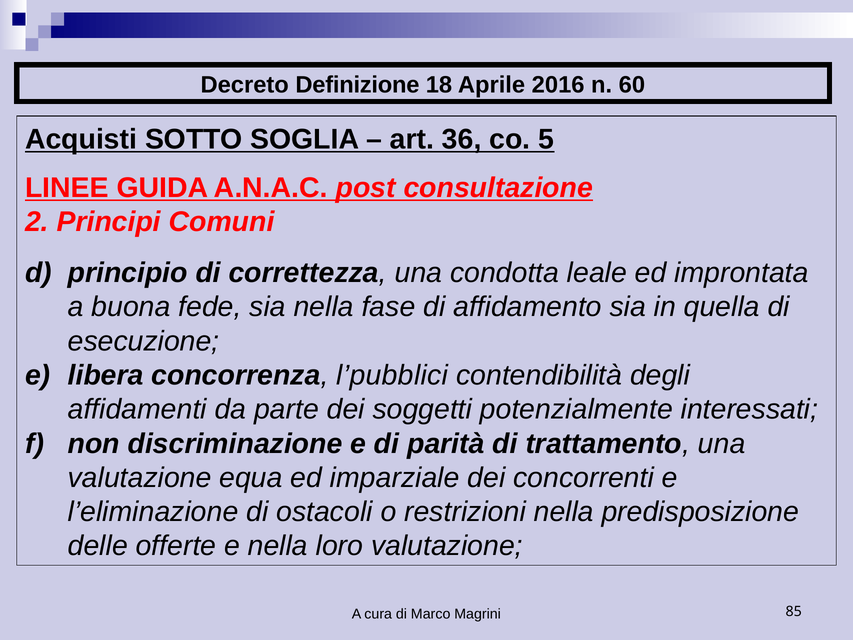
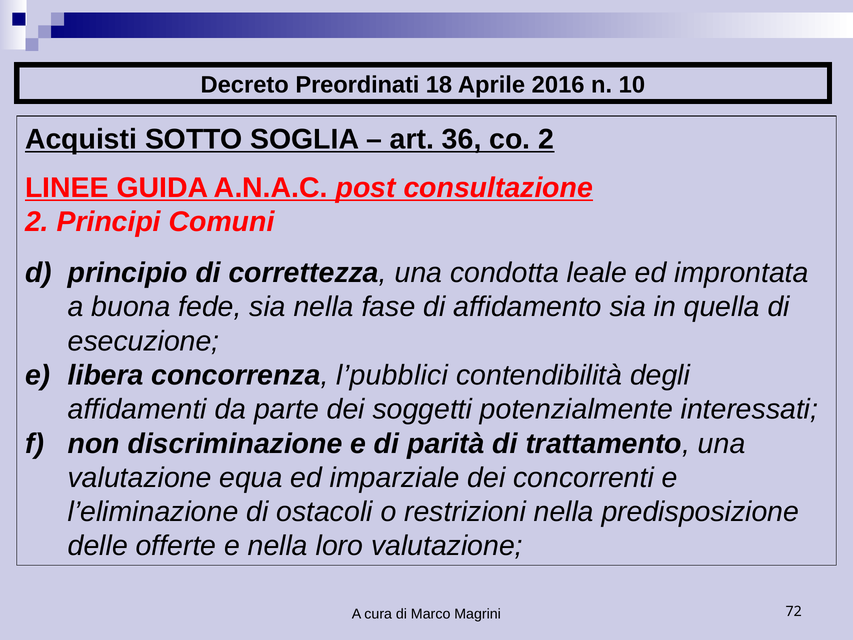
Definizione: Definizione -> Preordinati
60: 60 -> 10
co 5: 5 -> 2
85: 85 -> 72
